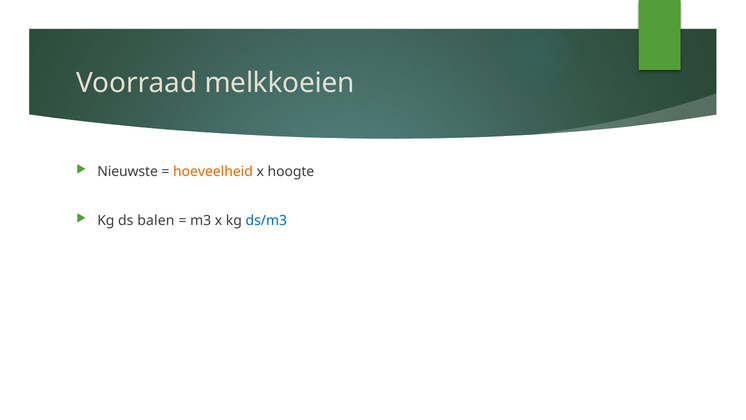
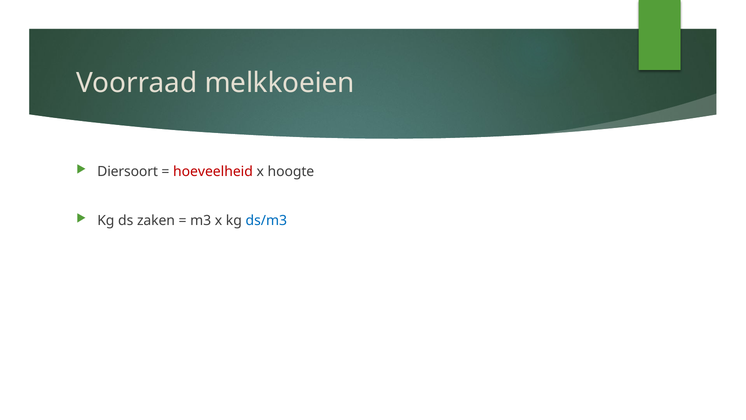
Nieuwste: Nieuwste -> Diersoort
hoeveelheid colour: orange -> red
balen: balen -> zaken
